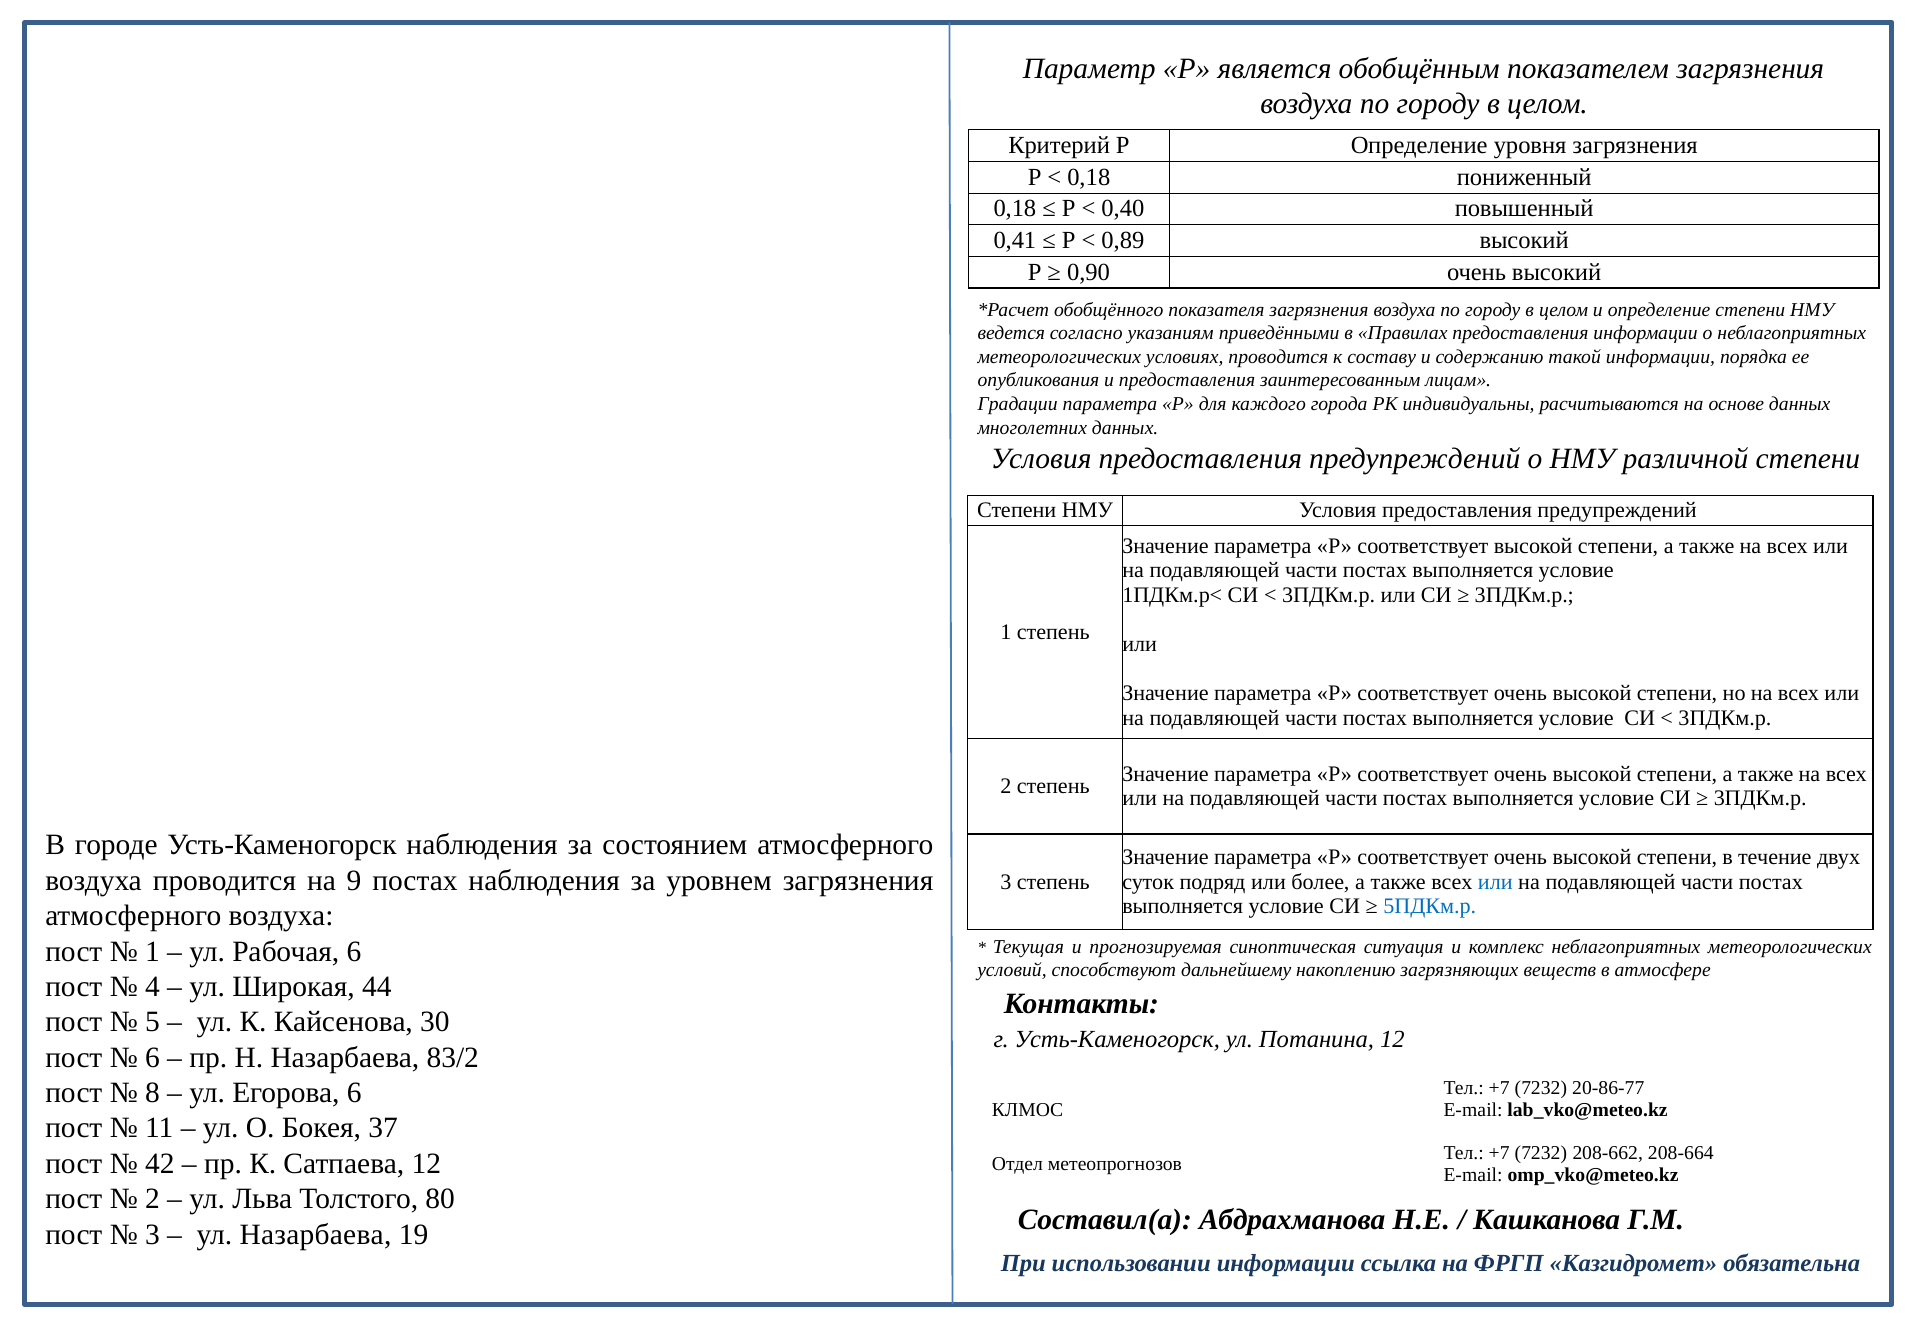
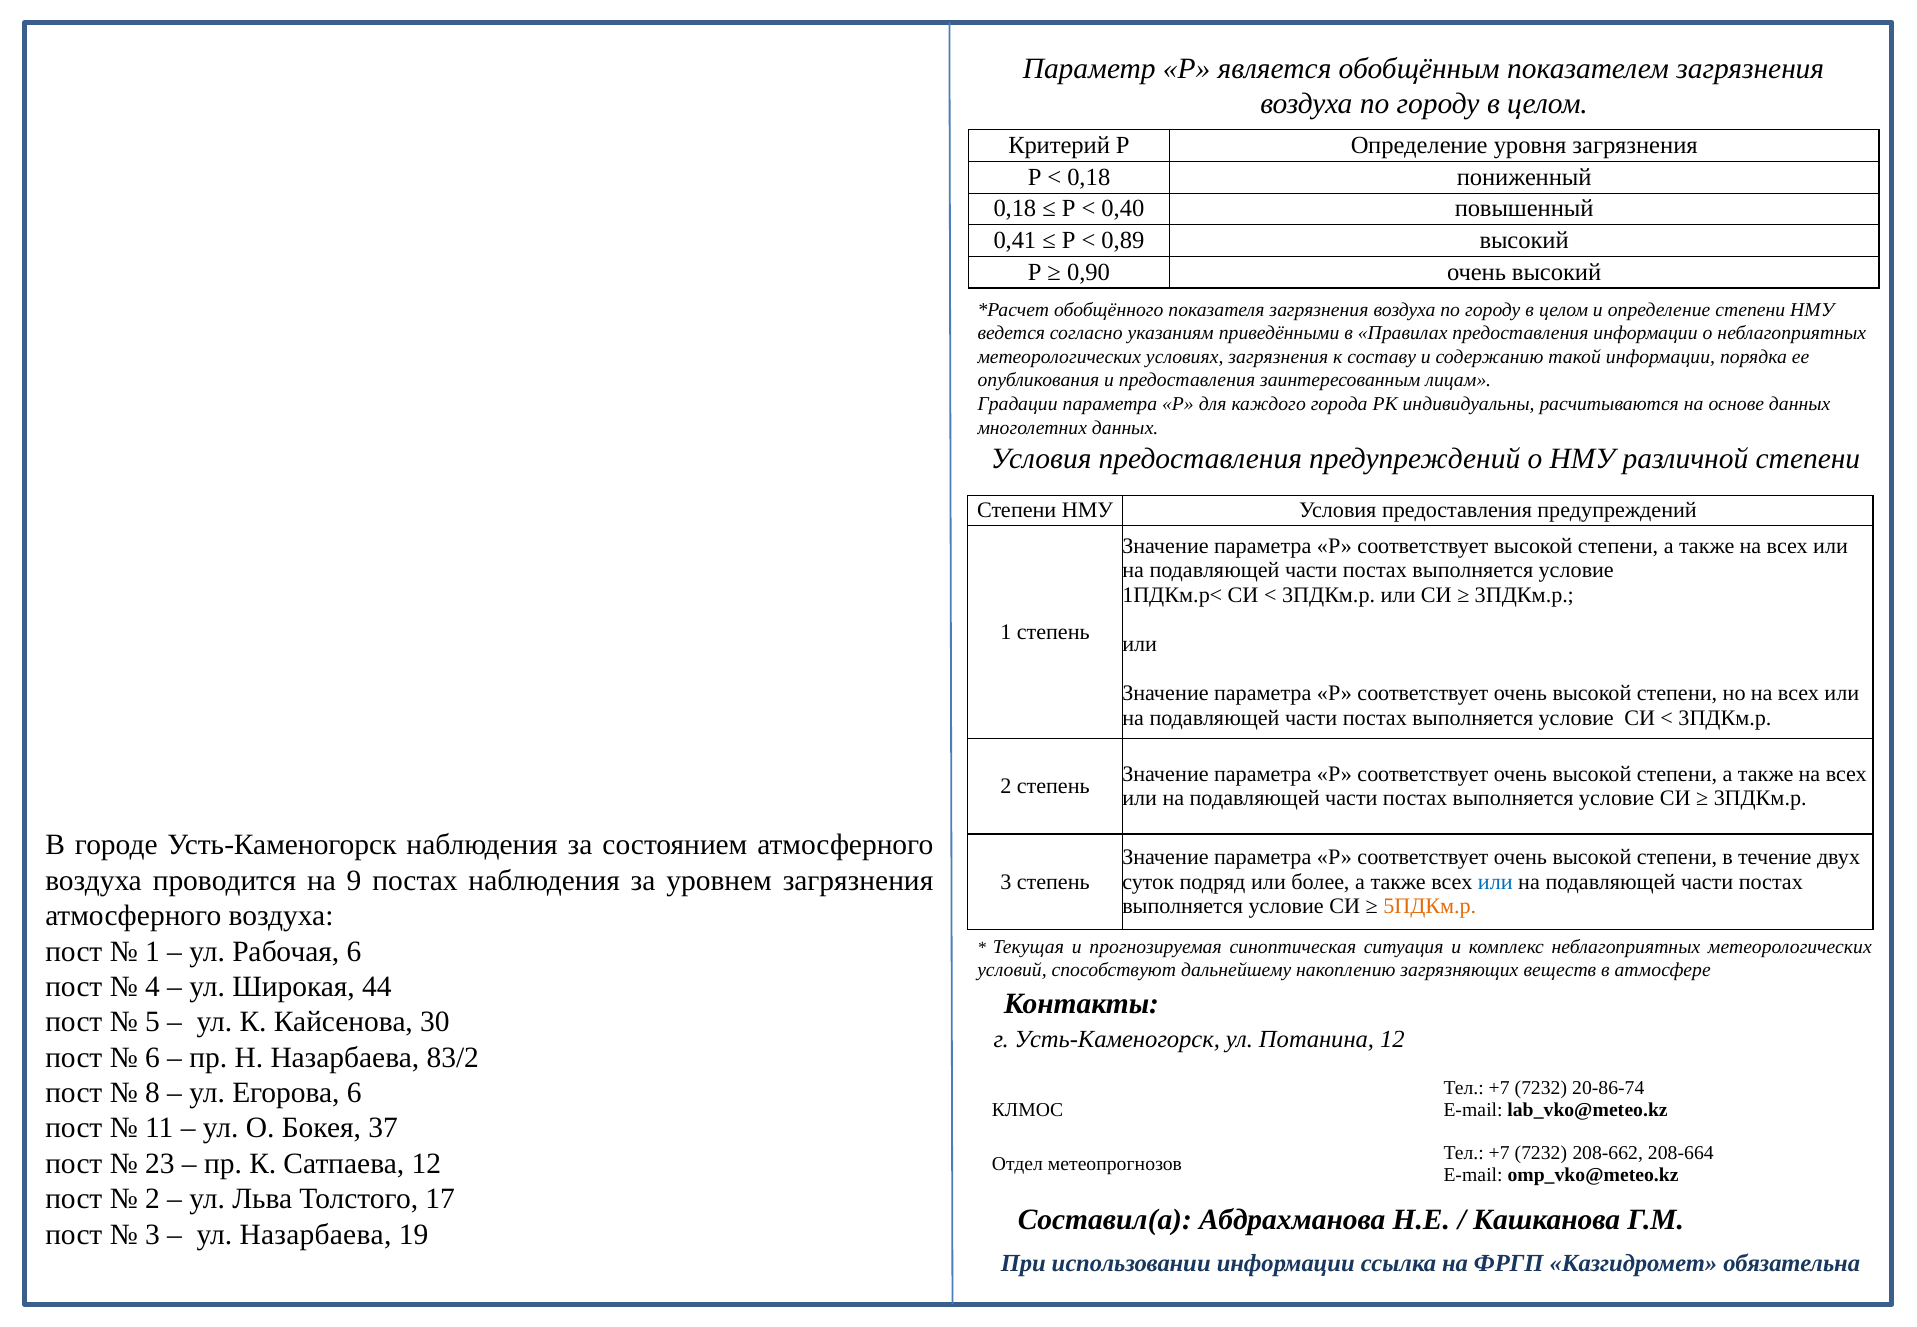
условиях проводится: проводится -> загрязнения
5ПДКм.р colour: blue -> orange
20-86-77: 20-86-77 -> 20-86-74
42: 42 -> 23
80: 80 -> 17
